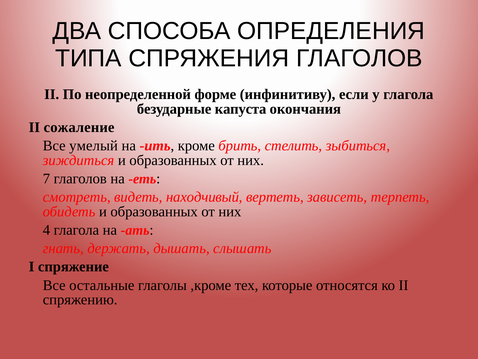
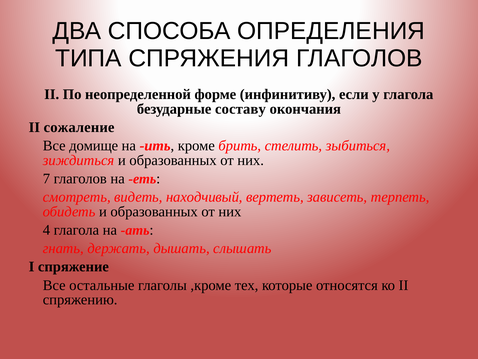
капуста: капуста -> составу
умелый: умелый -> домище
